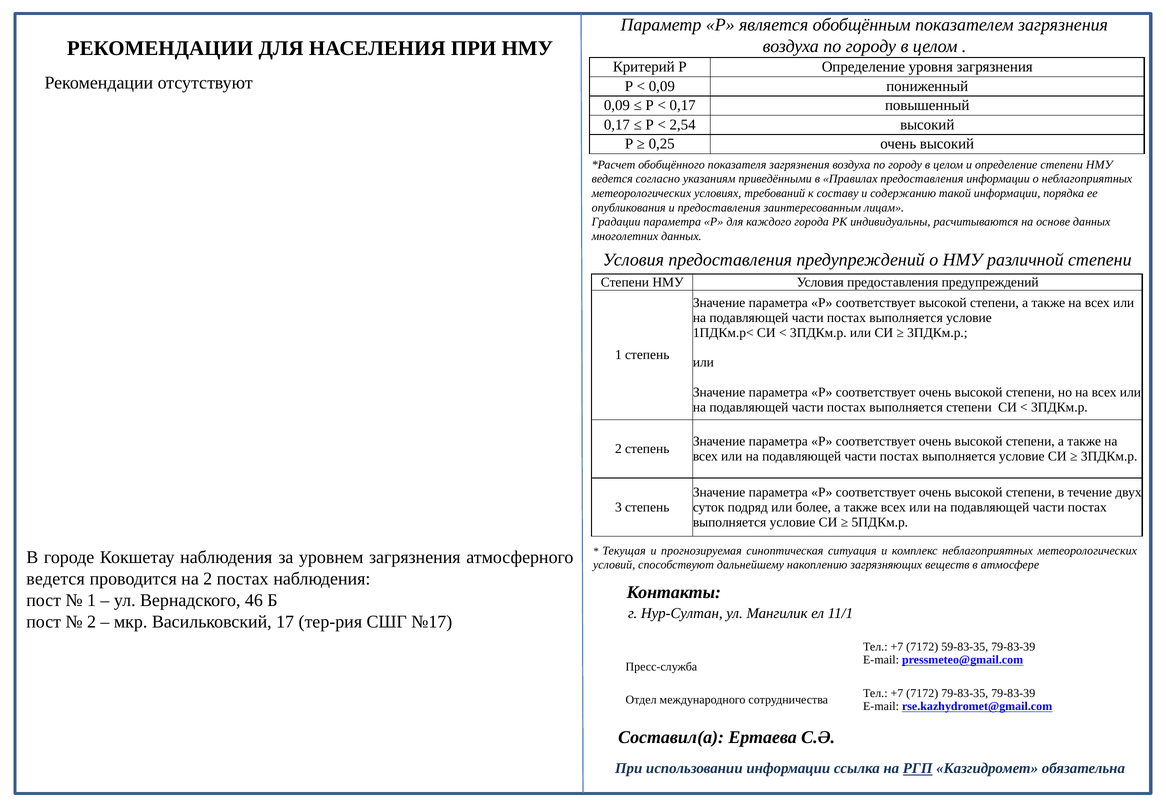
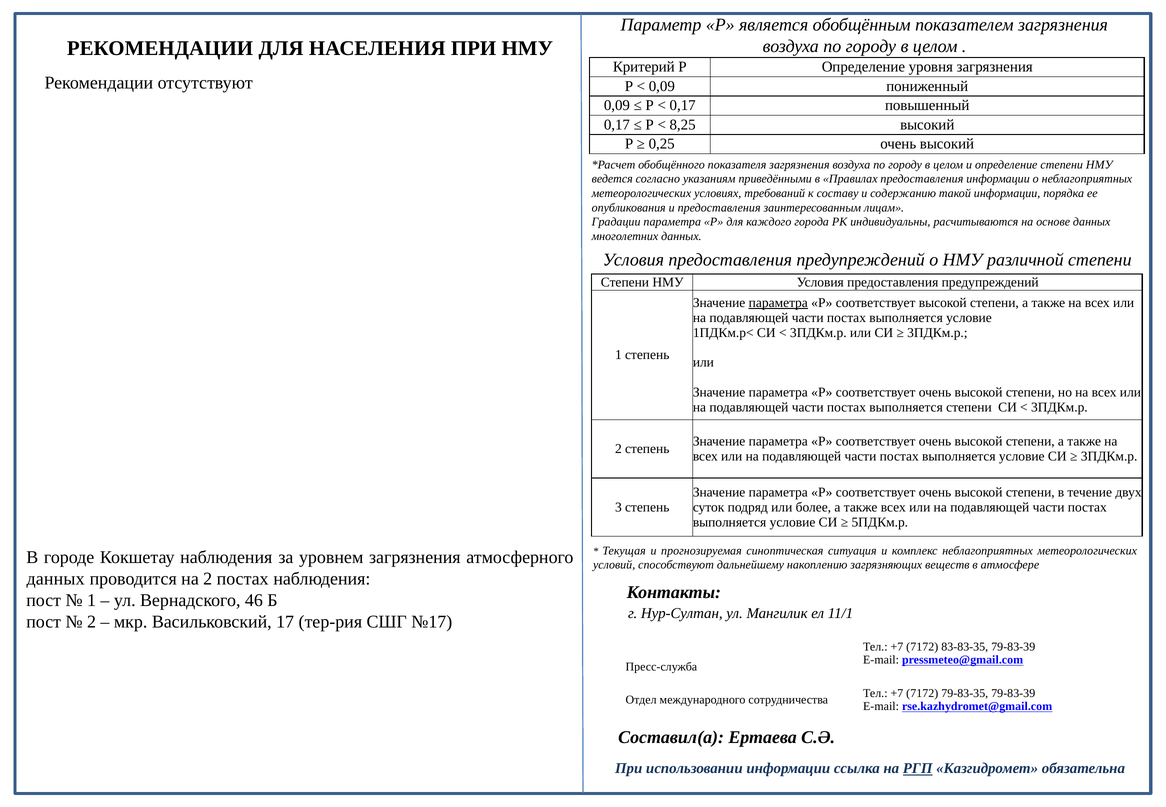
2,54: 2,54 -> 8,25
параметра at (778, 303) underline: none -> present
ведется at (56, 579): ведется -> данных
59-83-35: 59-83-35 -> 83-83-35
